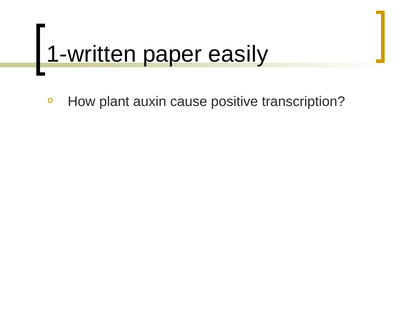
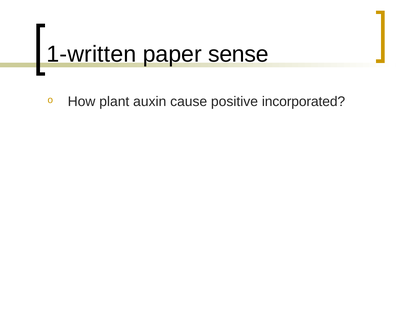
easily: easily -> sense
transcription: transcription -> incorporated
